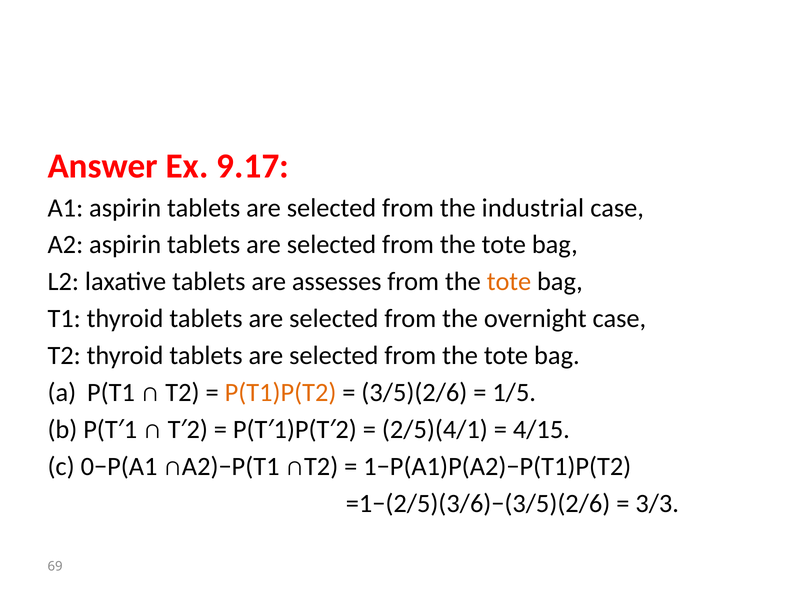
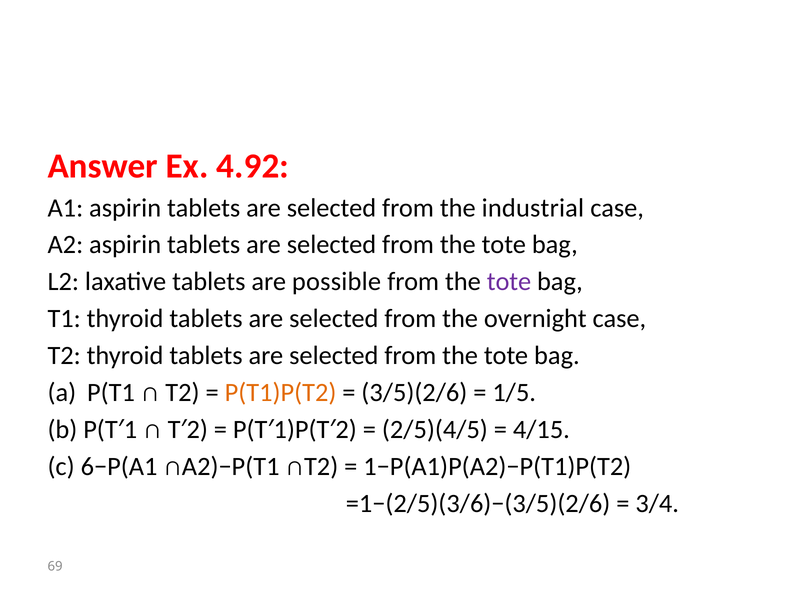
9.17: 9.17 -> 4.92
assesses: assesses -> possible
tote at (509, 282) colour: orange -> purple
2/5)(4/1: 2/5)(4/1 -> 2/5)(4/5
0−P(A1: 0−P(A1 -> 6−P(A1
3/3: 3/3 -> 3/4
